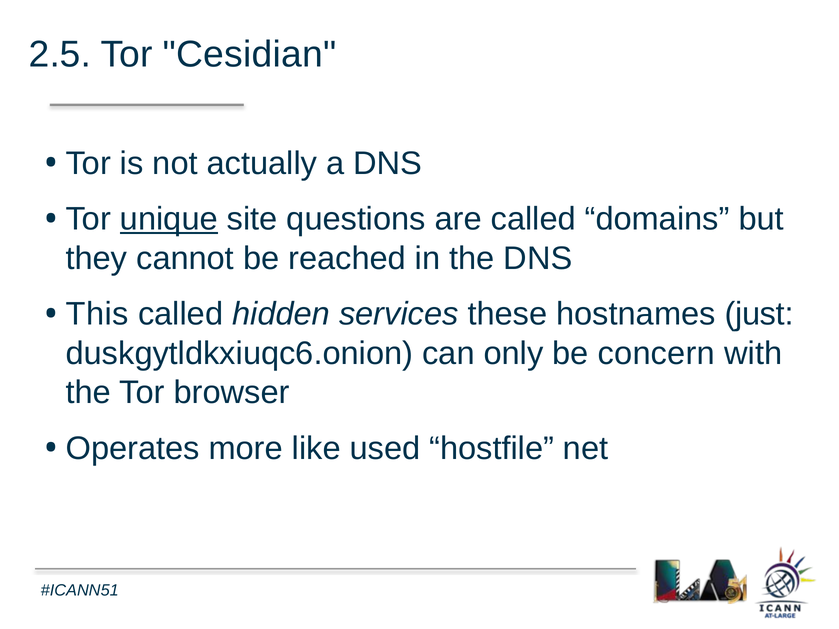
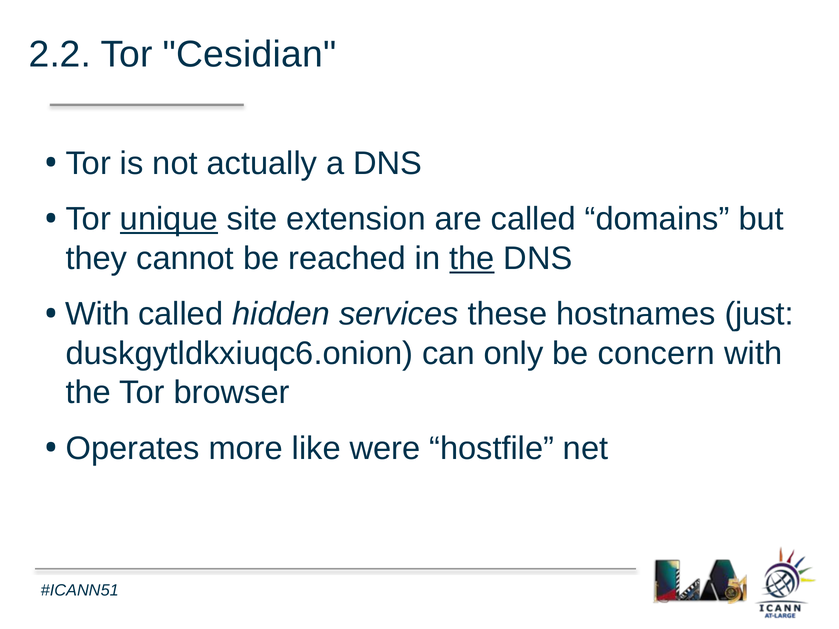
2.5: 2.5 -> 2.2
questions: questions -> extension
the at (472, 258) underline: none -> present
This at (97, 314): This -> With
used: used -> were
